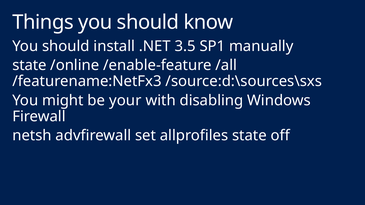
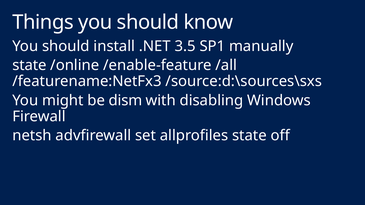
your: your -> dism
